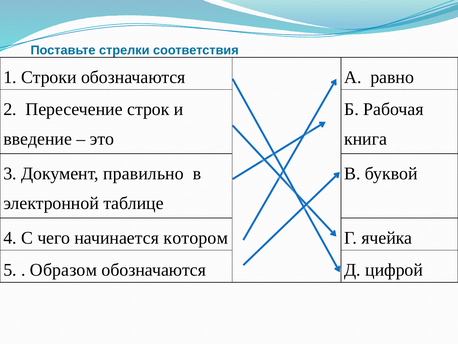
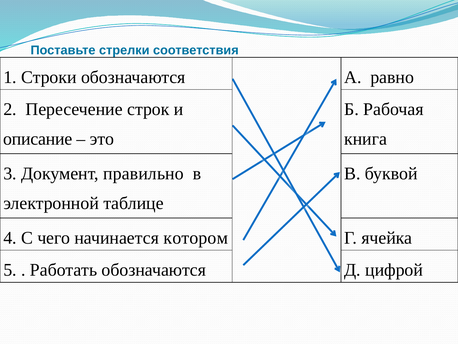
введение: введение -> описание
Образом: Образом -> Работать
